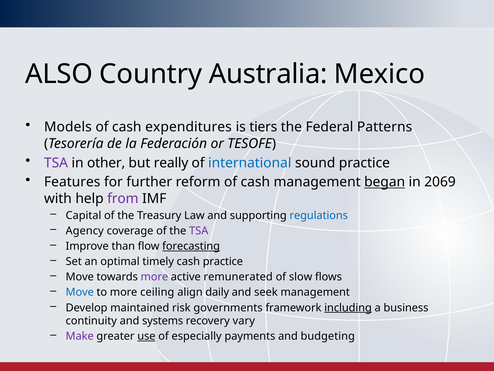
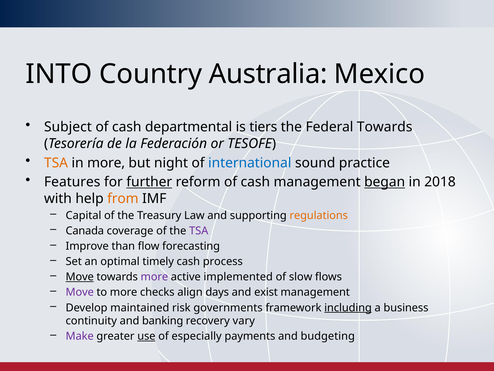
ALSO: ALSO -> INTO
Models: Models -> Subject
expenditures: expenditures -> departmental
Federal Patterns: Patterns -> Towards
TSA at (56, 163) colour: purple -> orange
in other: other -> more
really: really -> night
further underline: none -> present
2069: 2069 -> 2018
from colour: purple -> orange
regulations colour: blue -> orange
Agency: Agency -> Canada
forecasting underline: present -> none
cash practice: practice -> process
Move at (80, 277) underline: none -> present
remunerated: remunerated -> implemented
Move at (80, 292) colour: blue -> purple
ceiling: ceiling -> checks
daily: daily -> days
seek: seek -> exist
systems: systems -> banking
